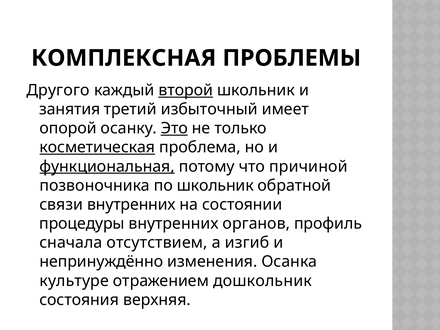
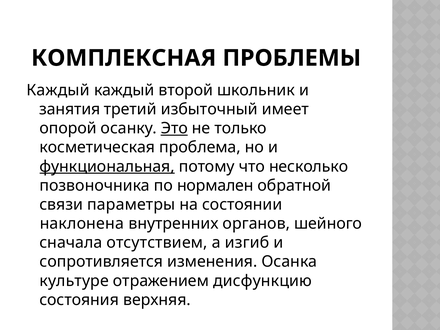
Другого at (58, 90): Другого -> Каждый
второй underline: present -> none
косметическая underline: present -> none
причиной: причиной -> несколько
по школьник: школьник -> нормален
связи внутренних: внутренних -> параметры
процедуры: процедуры -> наклонена
профиль: профиль -> шейного
непринуждённо: непринуждённо -> сопротивляется
дошкольник: дошкольник -> дисфункцию
